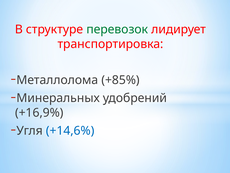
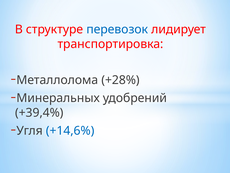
перевозок colour: green -> blue
+85%: +85% -> +28%
+16,9%: +16,9% -> +39,4%
